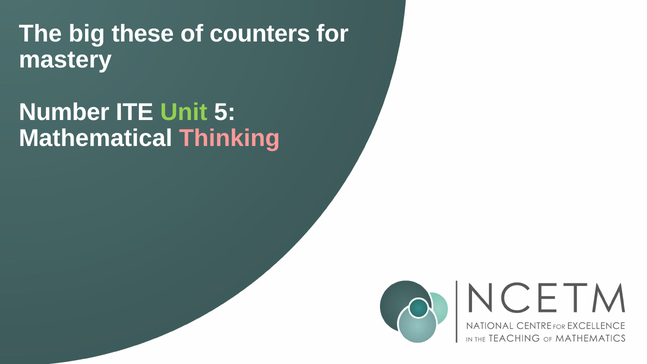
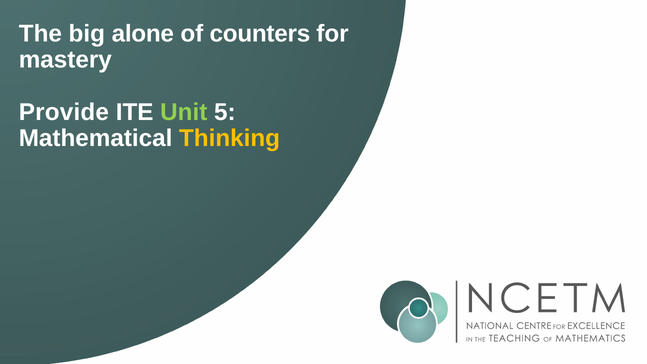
these: these -> alone
Number: Number -> Provide
Thinking colour: pink -> yellow
